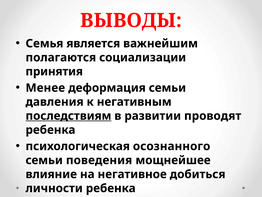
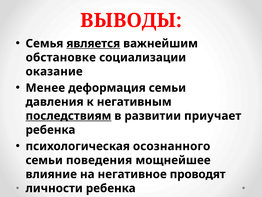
является underline: none -> present
полагаются: полагаются -> обстановке
принятия: принятия -> оказание
проводят: проводят -> приучает
добиться: добиться -> проводят
